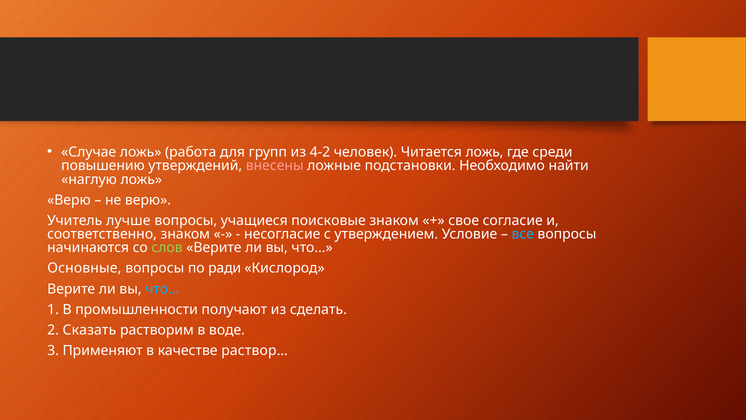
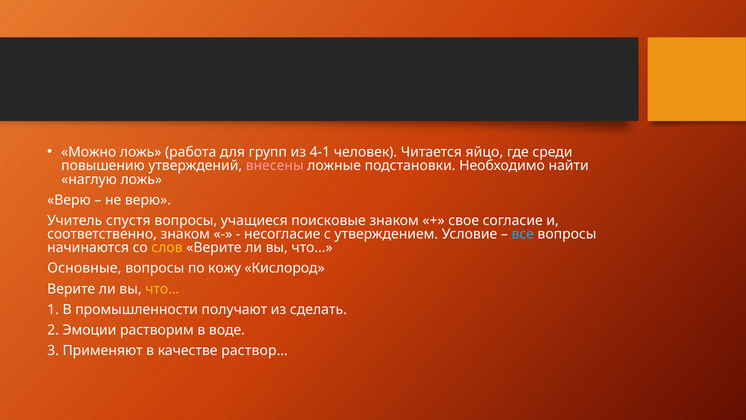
Случае: Случае -> Можно
4-2: 4-2 -> 4-1
Читается ложь: ложь -> яйцо
лучше: лучше -> спустя
слов colour: light green -> yellow
ради: ради -> кожу
что… at (162, 289) colour: light blue -> yellow
Сказать: Сказать -> Эмоции
